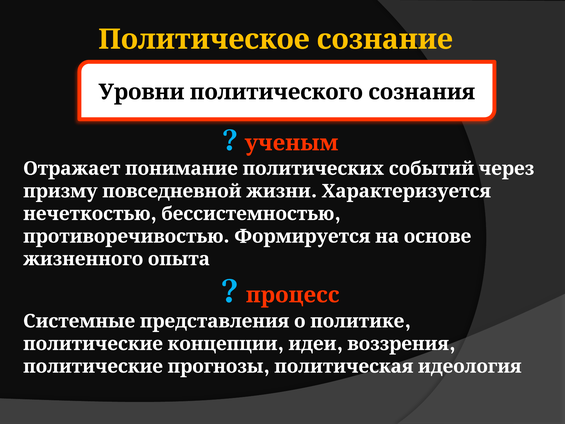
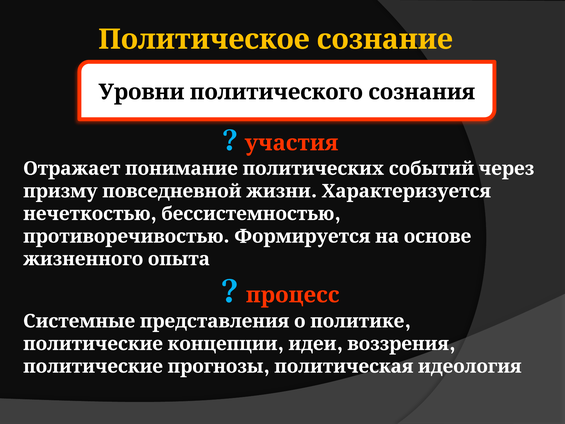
ученым: ученым -> участия
